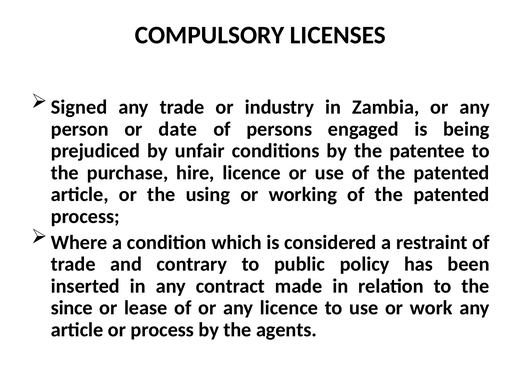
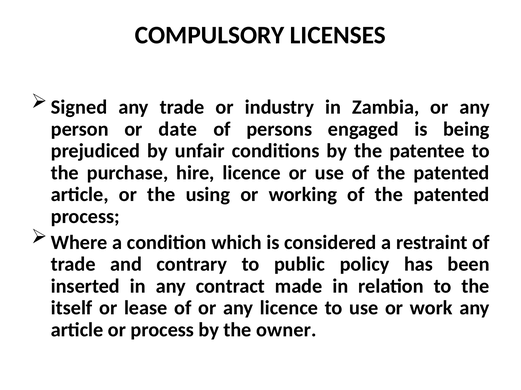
since: since -> itself
agents: agents -> owner
